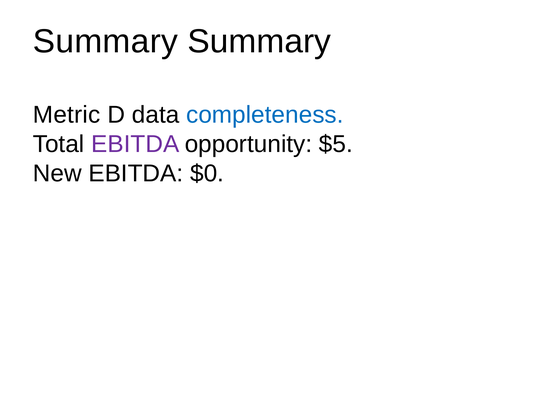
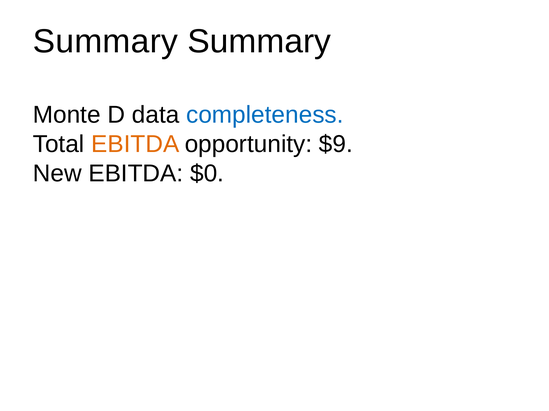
Metric: Metric -> Monte
EBITDA at (135, 144) colour: purple -> orange
$5: $5 -> $9
